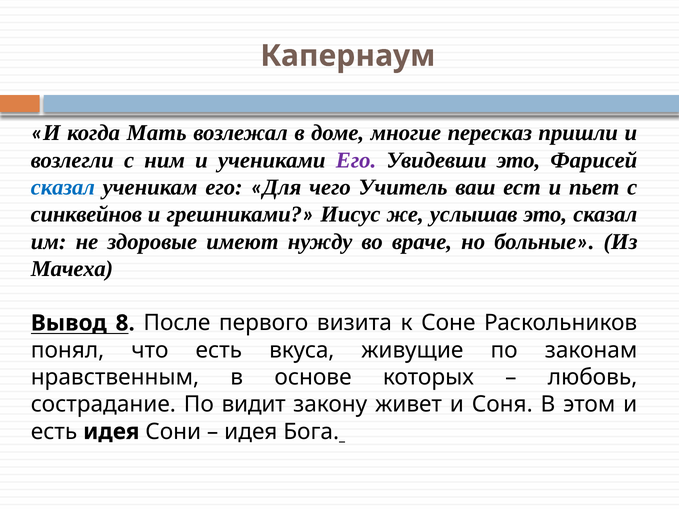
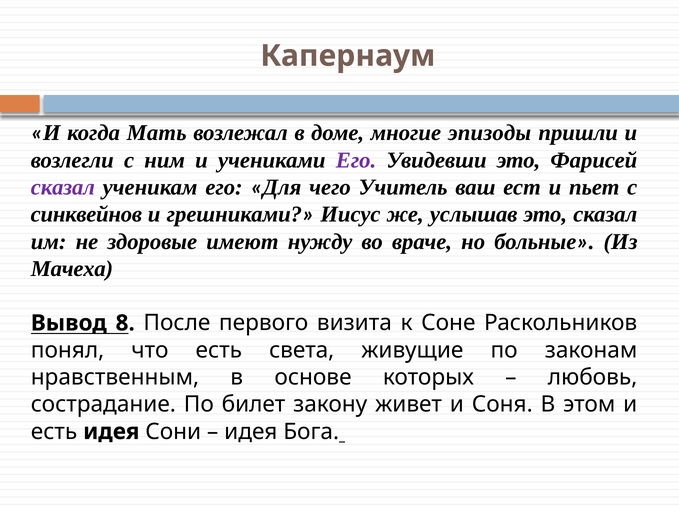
пересказ: пересказ -> эпизоды
сказал at (63, 187) colour: blue -> purple
вкуса: вкуса -> света
видит: видит -> билет
